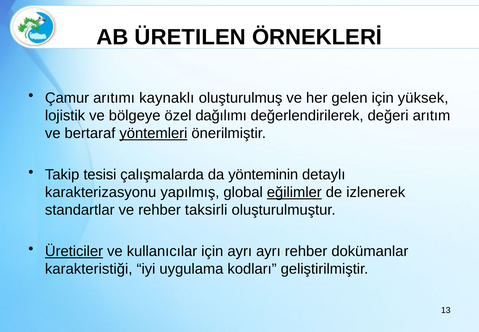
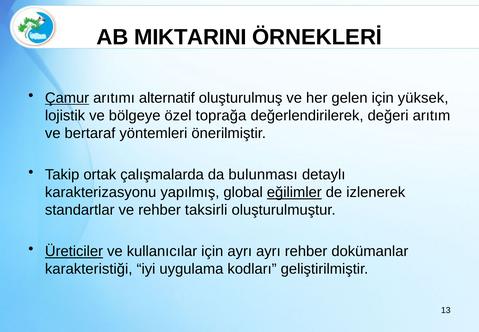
ÜRETILEN: ÜRETILEN -> MIKTARINI
Çamur underline: none -> present
kaynaklı: kaynaklı -> alternatif
dağılımı: dağılımı -> toprağa
yöntemleri underline: present -> none
tesisi: tesisi -> ortak
yönteminin: yönteminin -> bulunması
